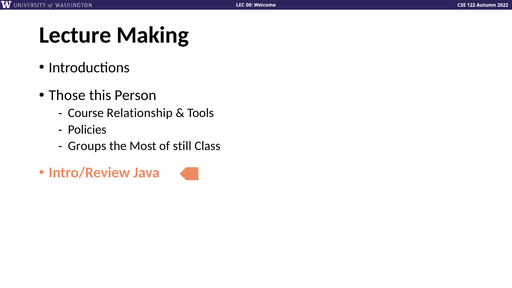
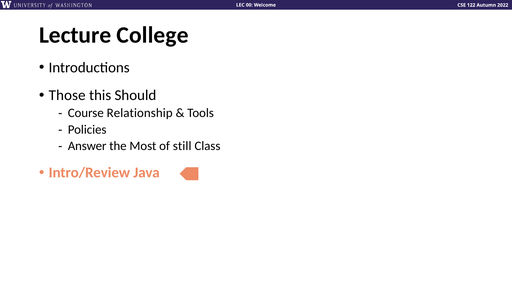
Making: Making -> College
Person: Person -> Should
Groups: Groups -> Answer
